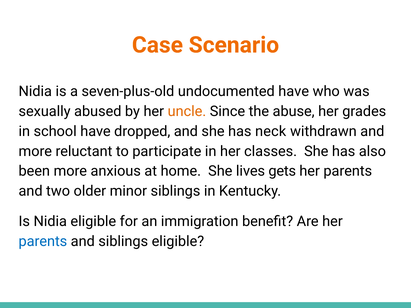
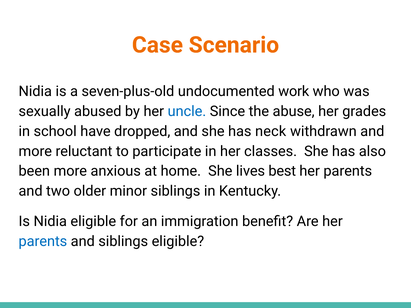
undocumented have: have -> work
uncle colour: orange -> blue
gets: gets -> best
